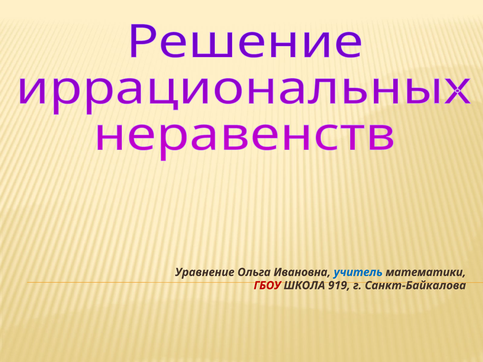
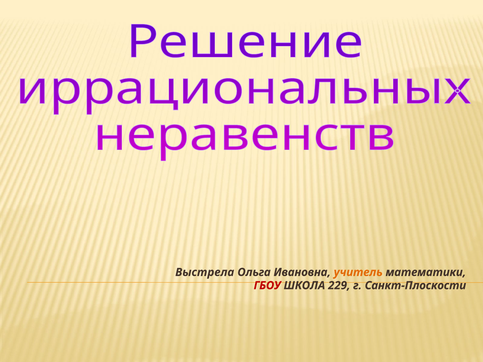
Уравнение: Уравнение -> Выстрела
учитель colour: blue -> orange
919: 919 -> 229
Санкт-Байкалова: Санкт-Байкалова -> Санкт-Плоскости
